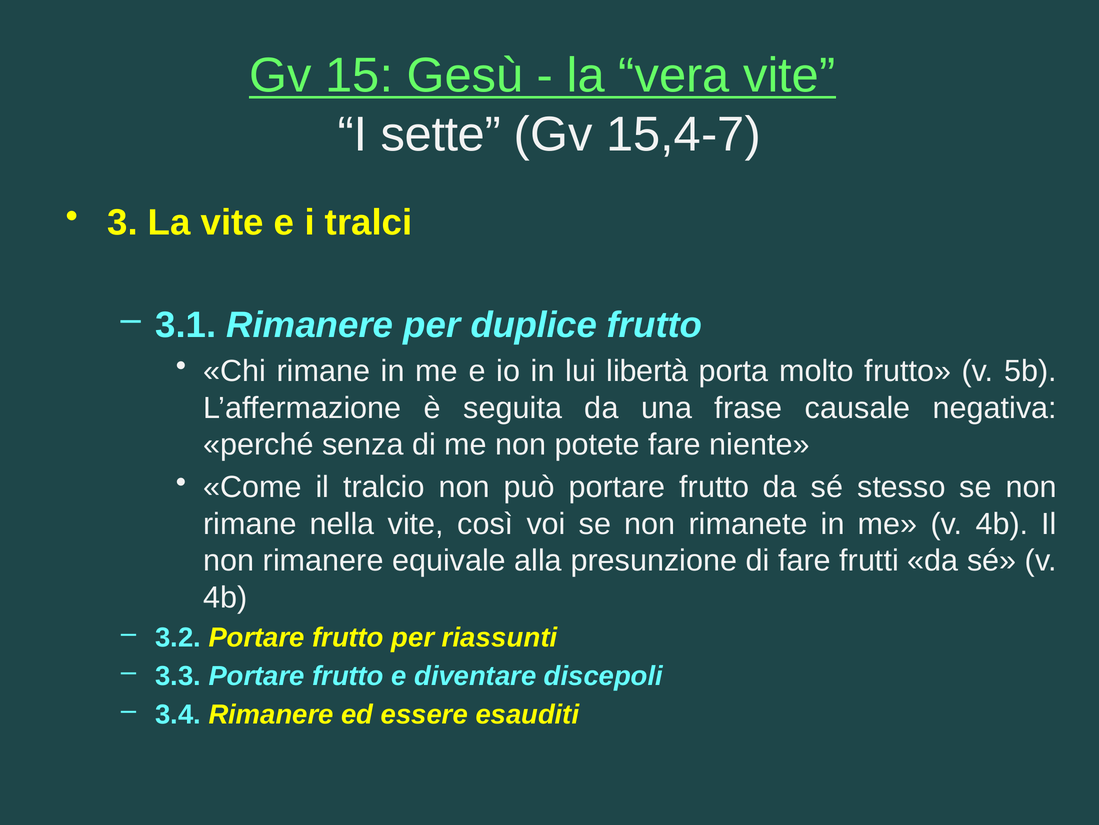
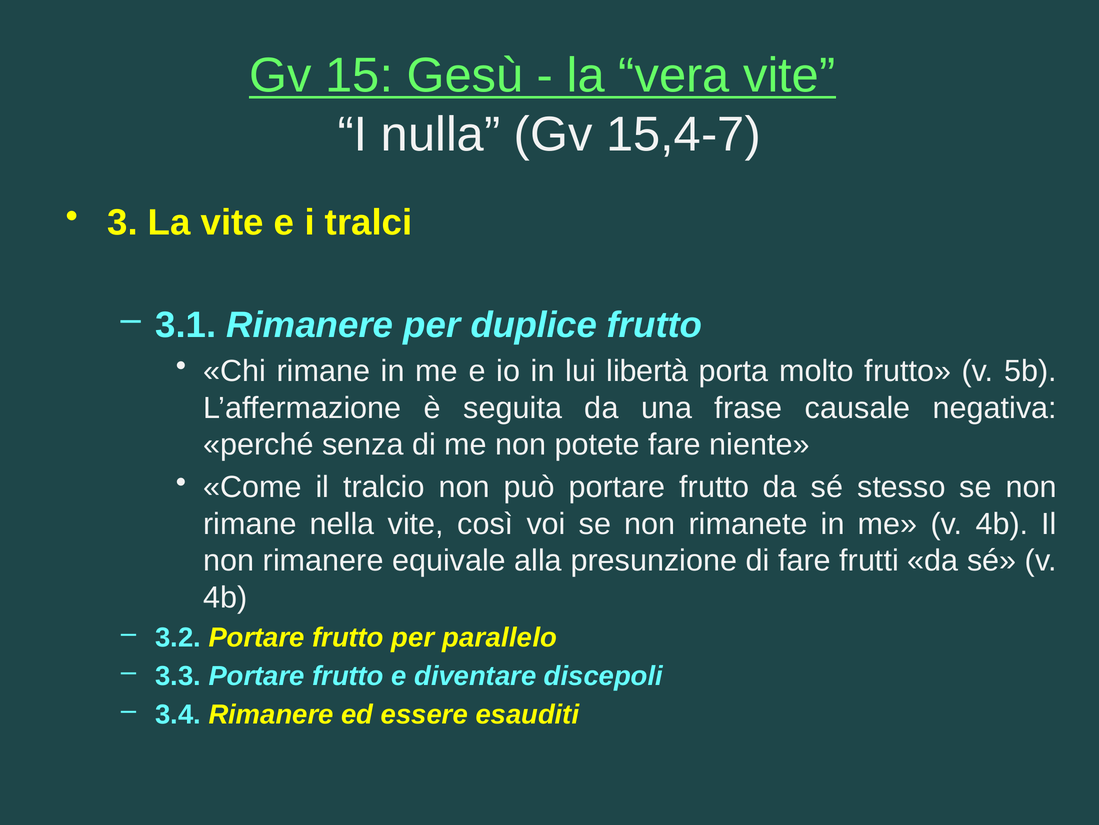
sette: sette -> nulla
riassunti: riassunti -> parallelo
